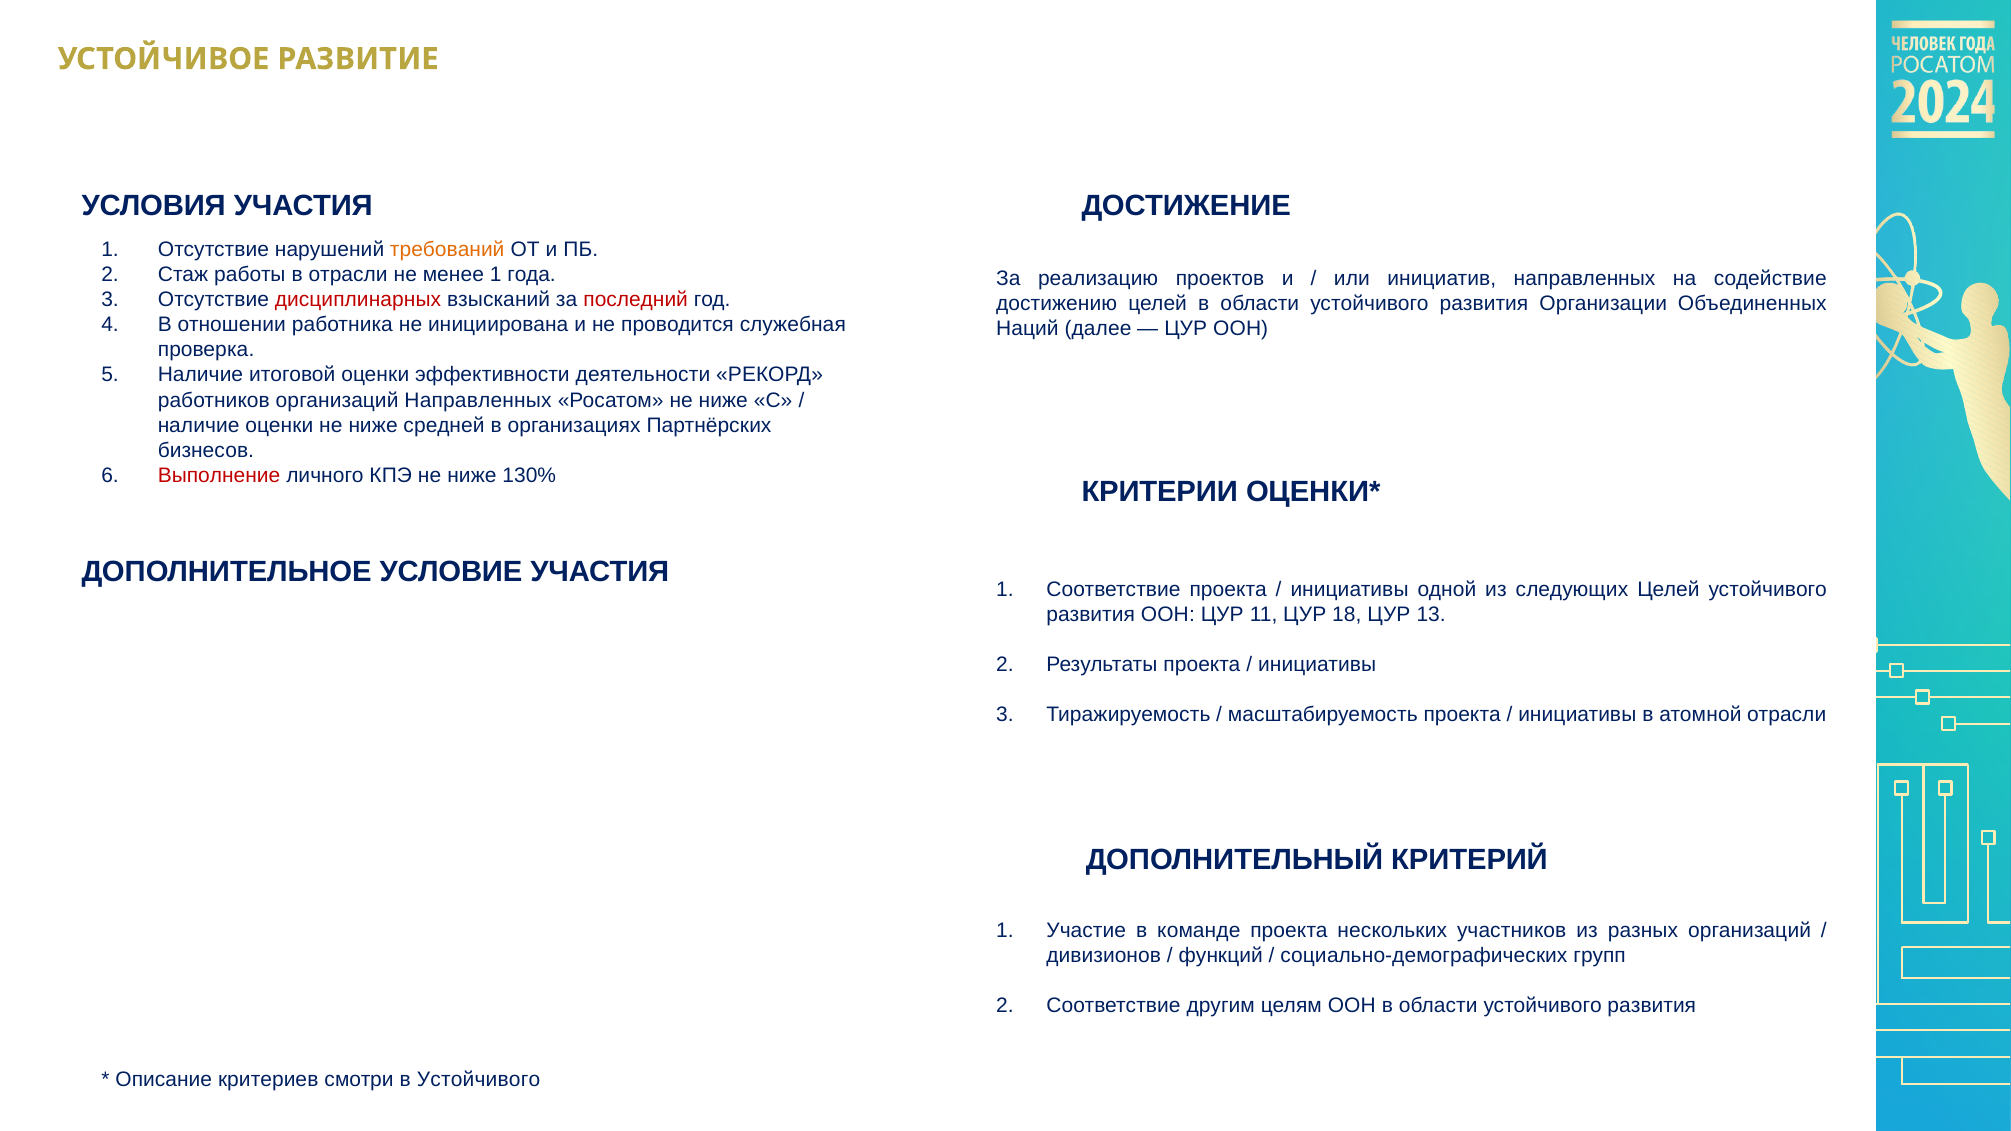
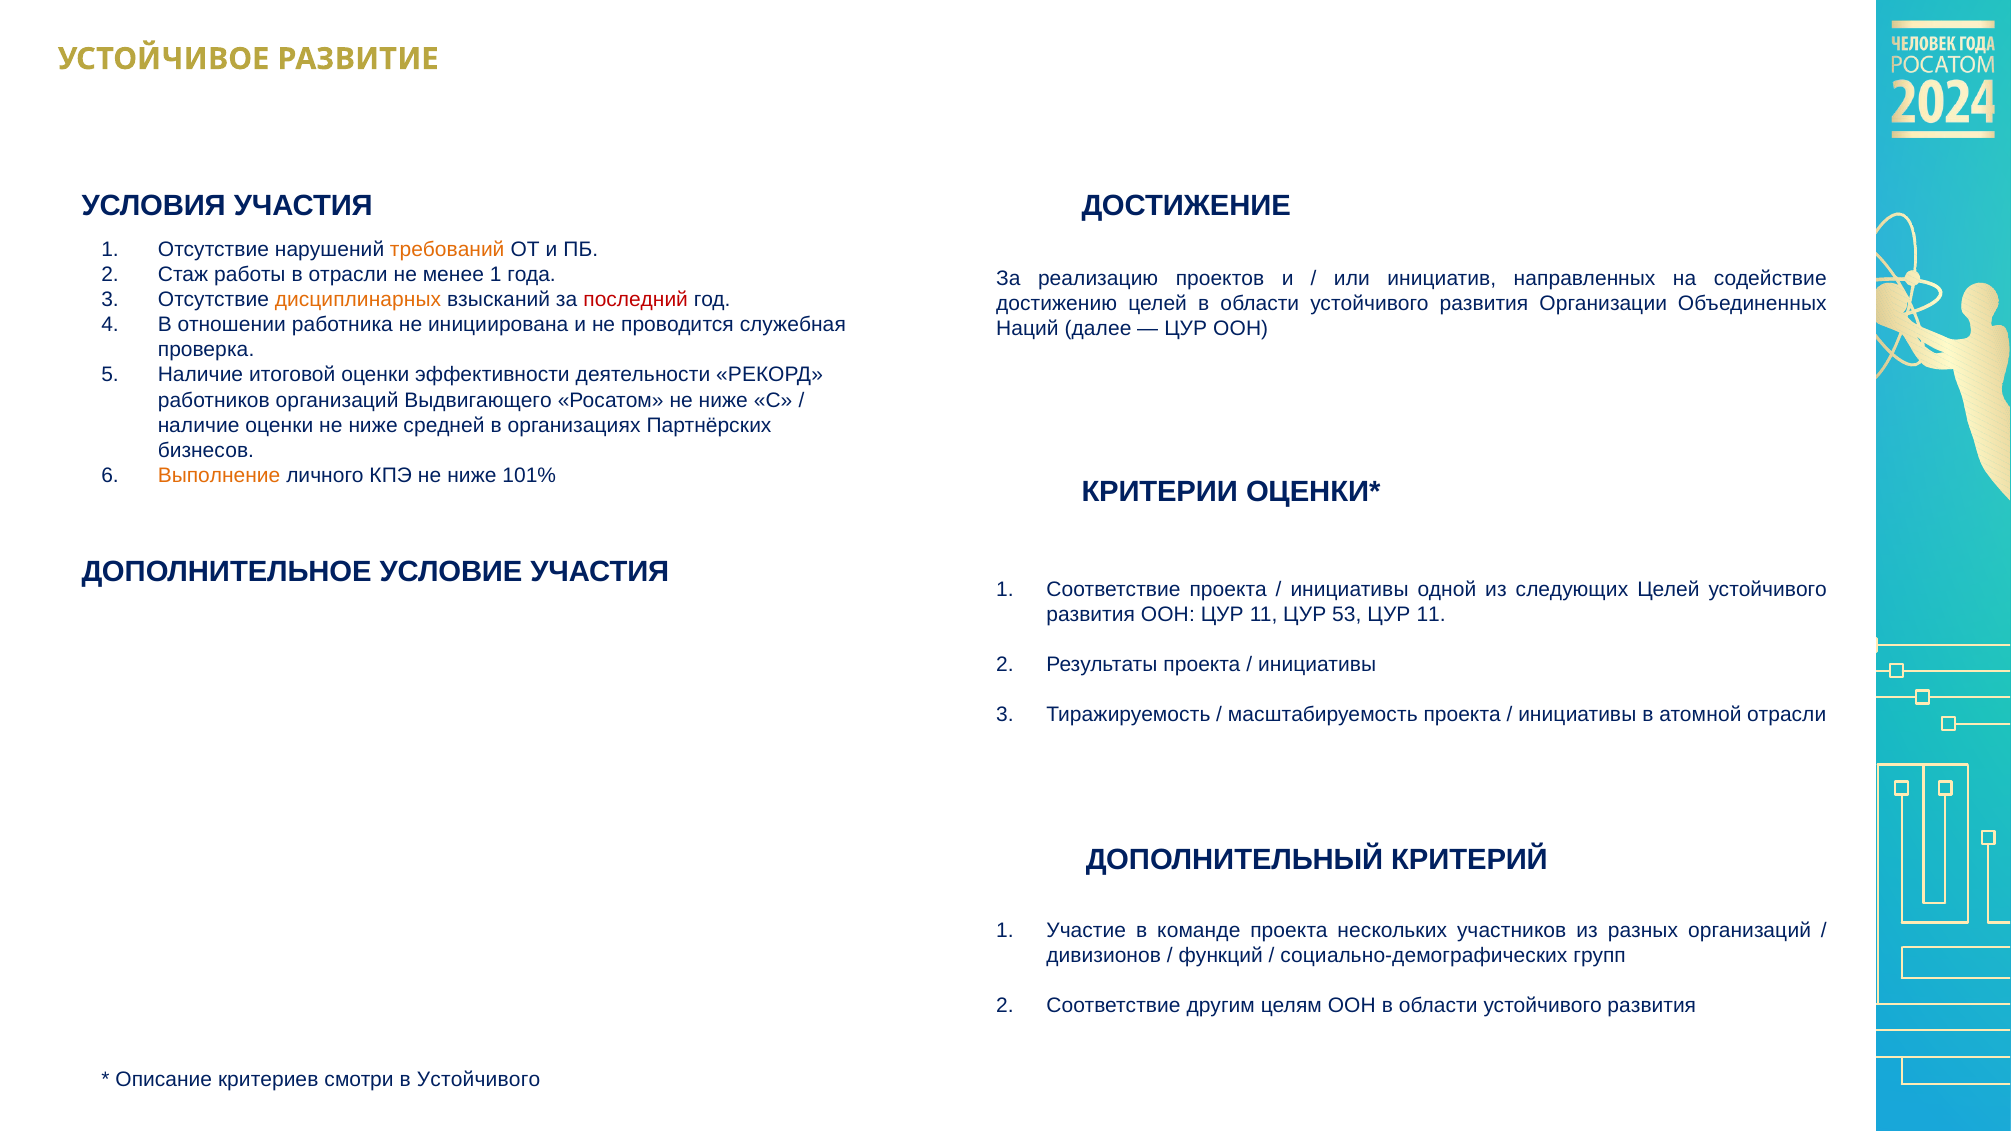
дисциплинарных colour: red -> orange
организаций Направленных: Направленных -> Выдвигающего
Выполнение colour: red -> orange
130%: 130% -> 101%
18: 18 -> 53
13 at (1431, 615): 13 -> 11
